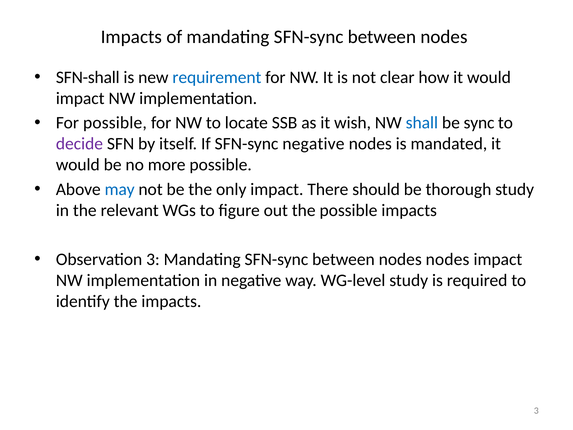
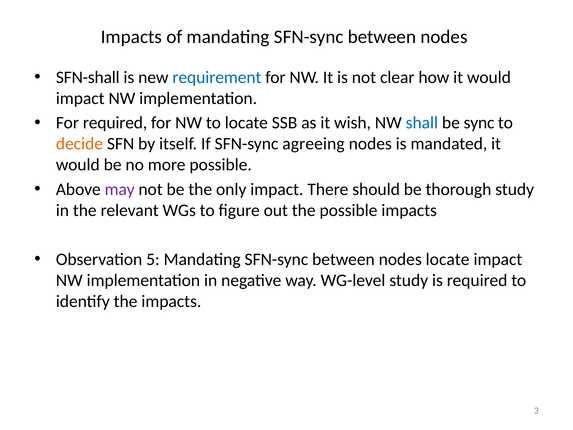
For possible: possible -> required
decide colour: purple -> orange
SFN-sync negative: negative -> agreeing
may colour: blue -> purple
Observation 3: 3 -> 5
nodes nodes: nodes -> locate
